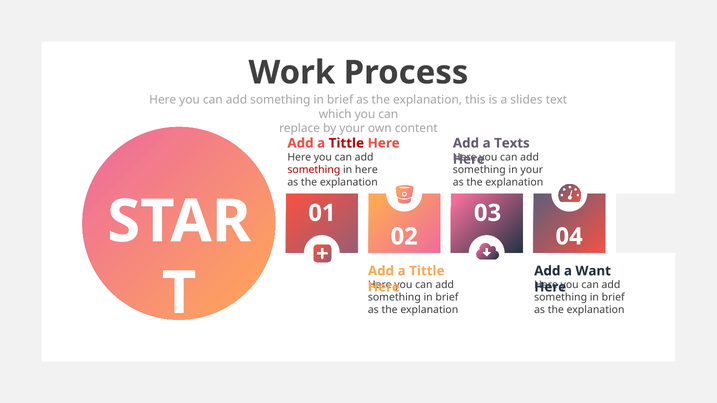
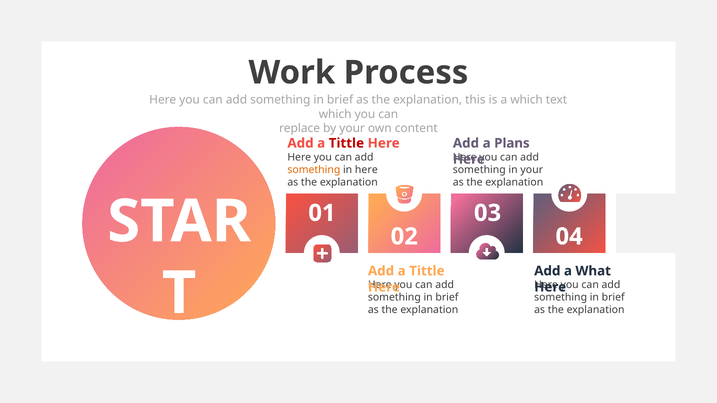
a slides: slides -> which
Texts: Texts -> Plans
something at (314, 170) colour: red -> orange
Want: Want -> What
